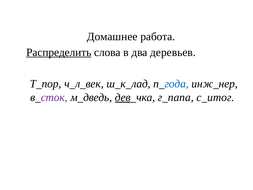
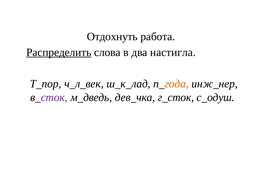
Домашнее: Домашнее -> Отдохнуть
деревьев: деревьев -> настигла
года colour: blue -> orange
дев underline: present -> none
г папа: папа -> сток
итог: итог -> одуш
